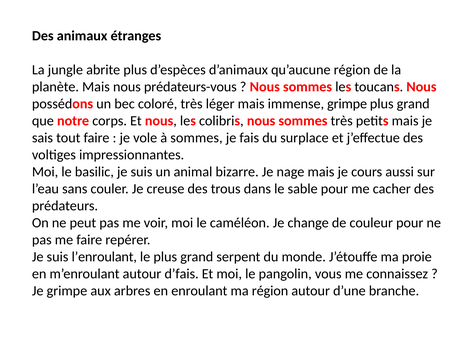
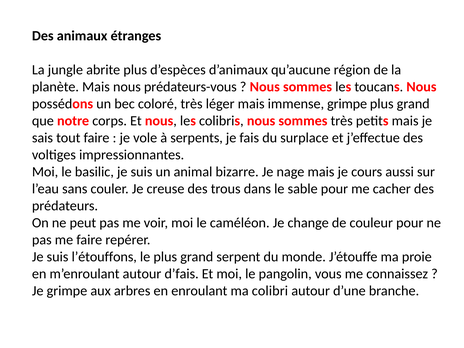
à sommes: sommes -> serpents
l’enroulant: l’enroulant -> l’étouffons
ma région: région -> colibri
